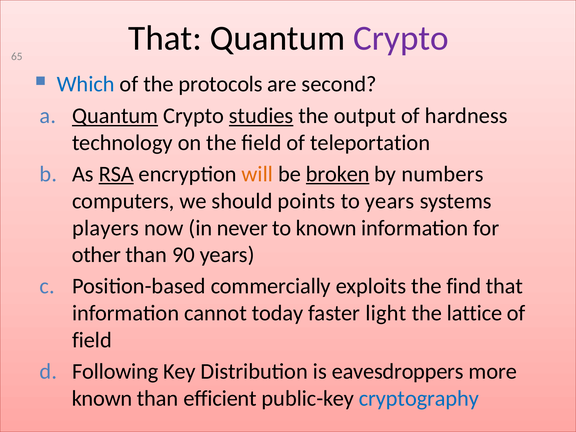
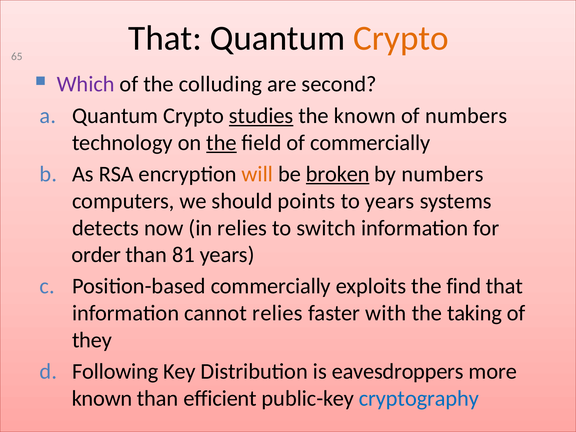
Crypto at (401, 38) colour: purple -> orange
Which colour: blue -> purple
protocols: protocols -> colluding
Quantum at (115, 116) underline: present -> none
the output: output -> known
of hardness: hardness -> numbers
the at (221, 143) underline: none -> present
of teleportation: teleportation -> commercially
RSA underline: present -> none
players: players -> detects
in never: never -> relies
to known: known -> switch
other: other -> order
90: 90 -> 81
cannot today: today -> relies
light: light -> with
lattice: lattice -> taking
field at (92, 340): field -> they
